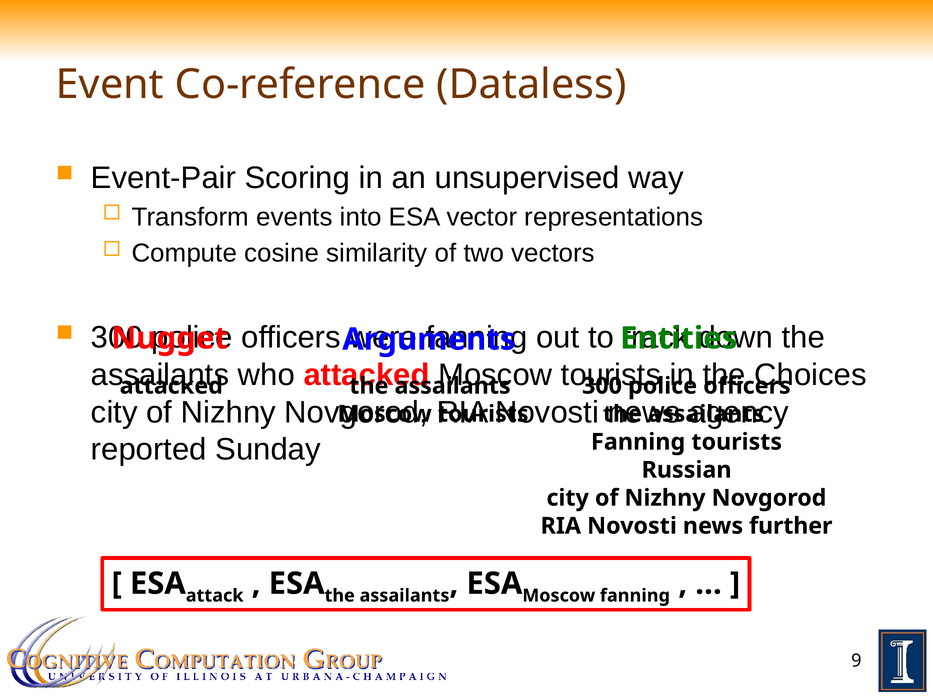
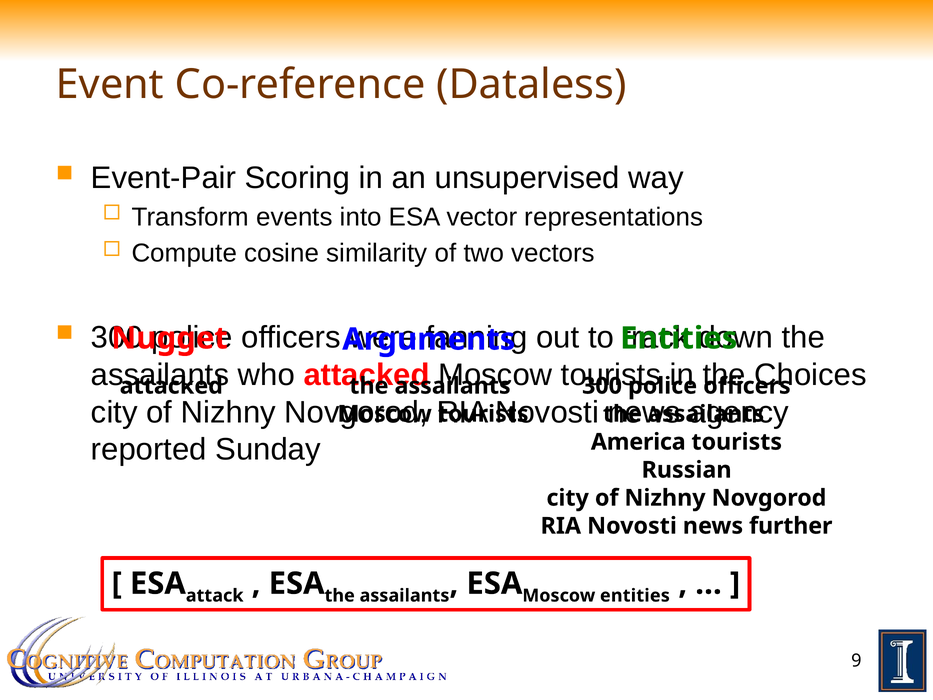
Fanning at (638, 442): Fanning -> America
Moscow fanning: fanning -> entities
